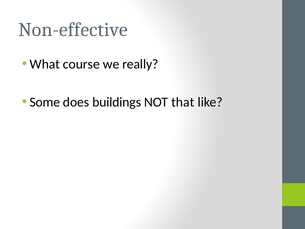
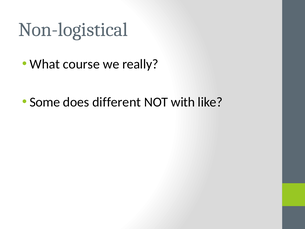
Non-effective: Non-effective -> Non-logistical
buildings: buildings -> different
that: that -> with
